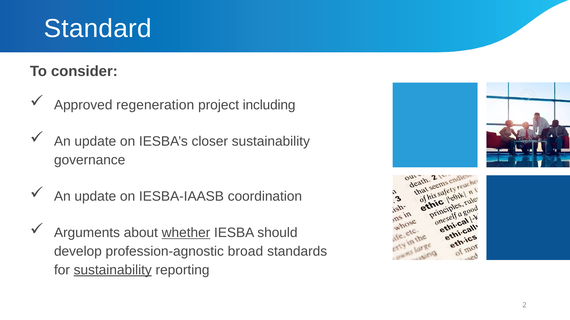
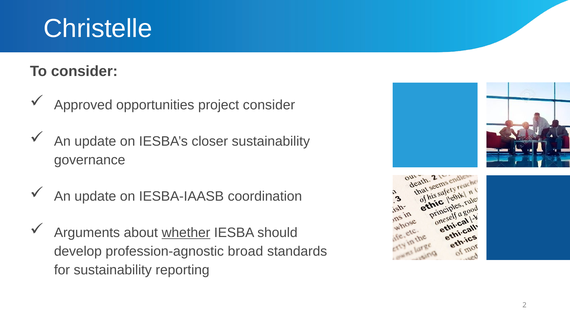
Standard: Standard -> Christelle
regeneration: regeneration -> opportunities
project including: including -> consider
sustainability at (113, 271) underline: present -> none
